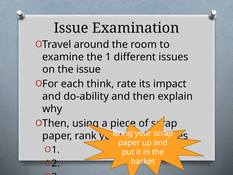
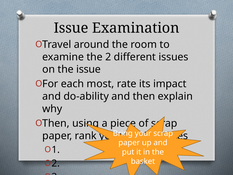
1: 1 -> 2
think: think -> most
